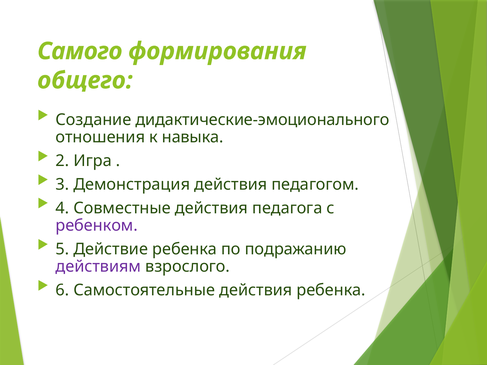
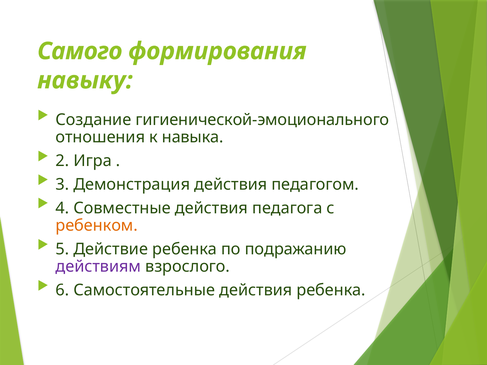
общего: общего -> навыку
дидактические-эмоционального: дидактические-эмоционального -> гигиенической-эмоционального
ребенком colour: purple -> orange
